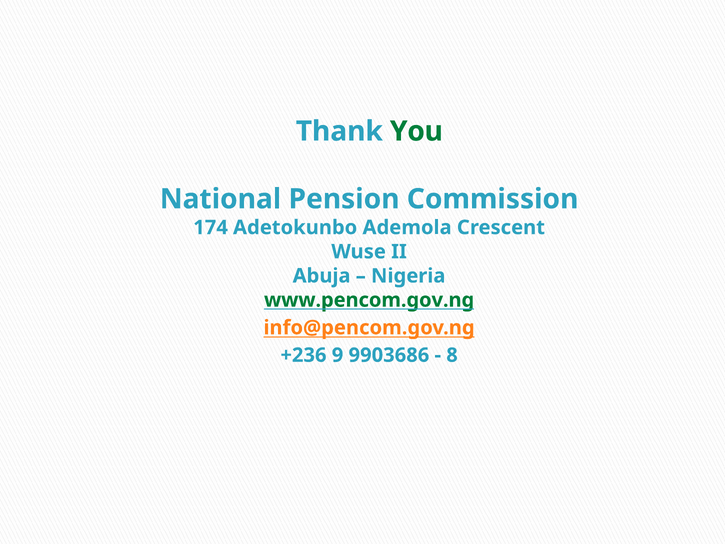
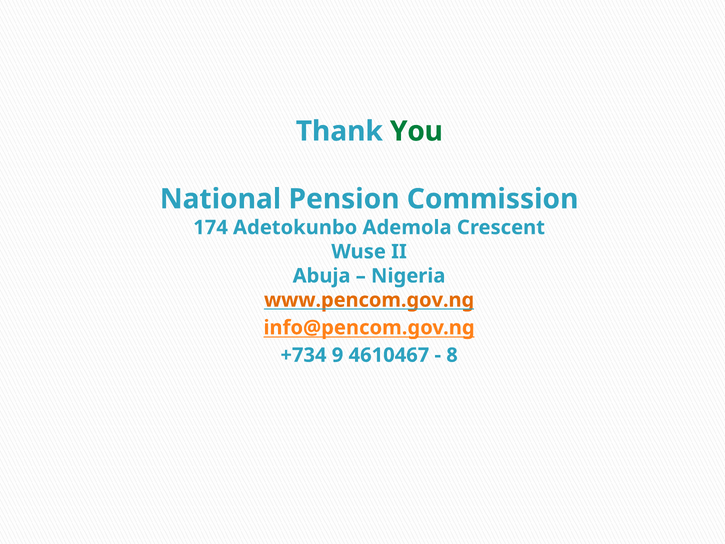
www.pencom.gov.ng colour: green -> orange
+236: +236 -> +734
9903686: 9903686 -> 4610467
